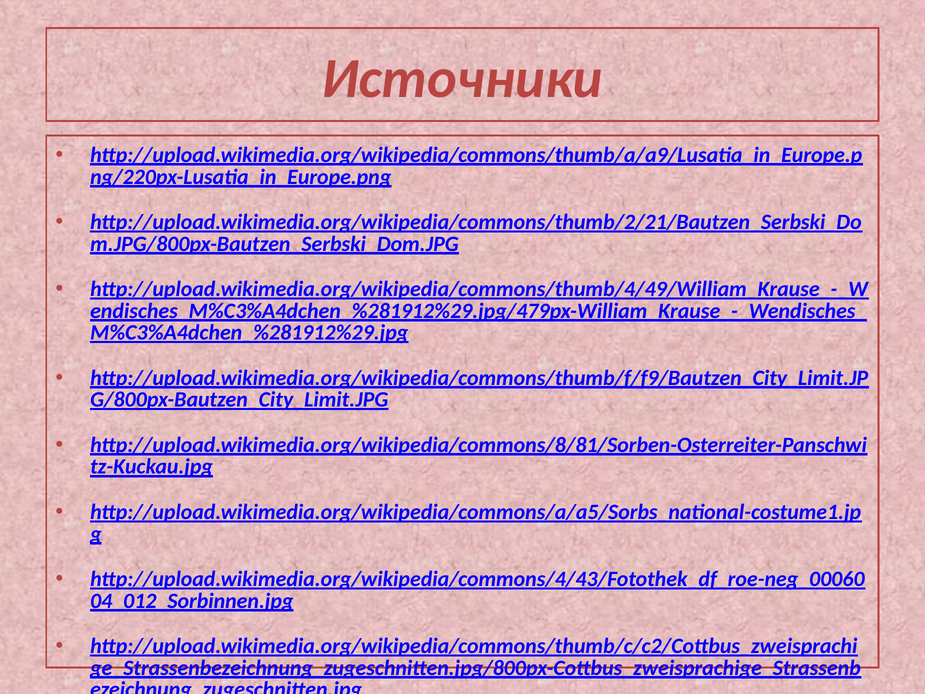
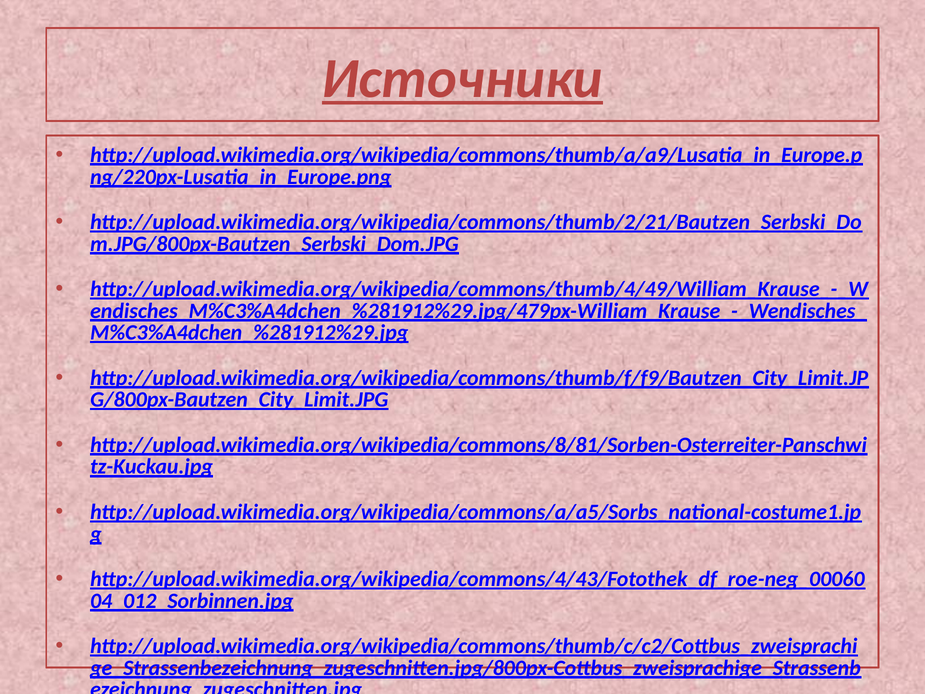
Источники underline: none -> present
